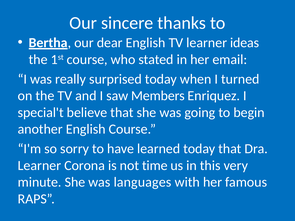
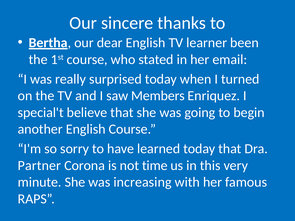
ideas: ideas -> been
Learner at (39, 166): Learner -> Partner
languages: languages -> increasing
